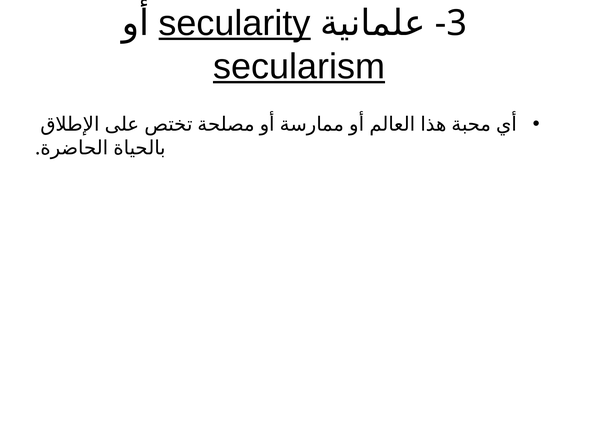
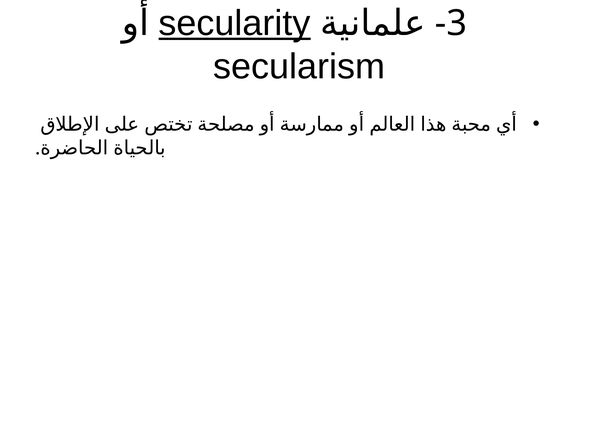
secularism underline: present -> none
